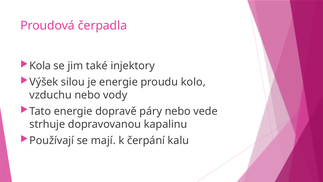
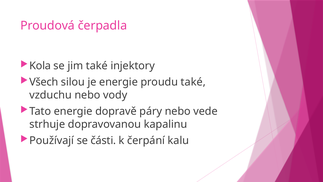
Výšek: Výšek -> Všech
proudu kolo: kolo -> také
mají: mají -> části
